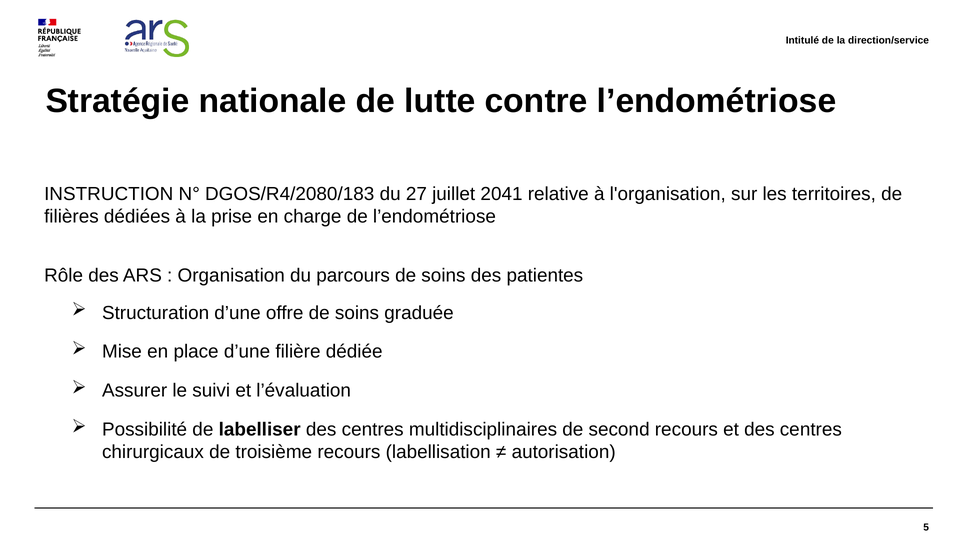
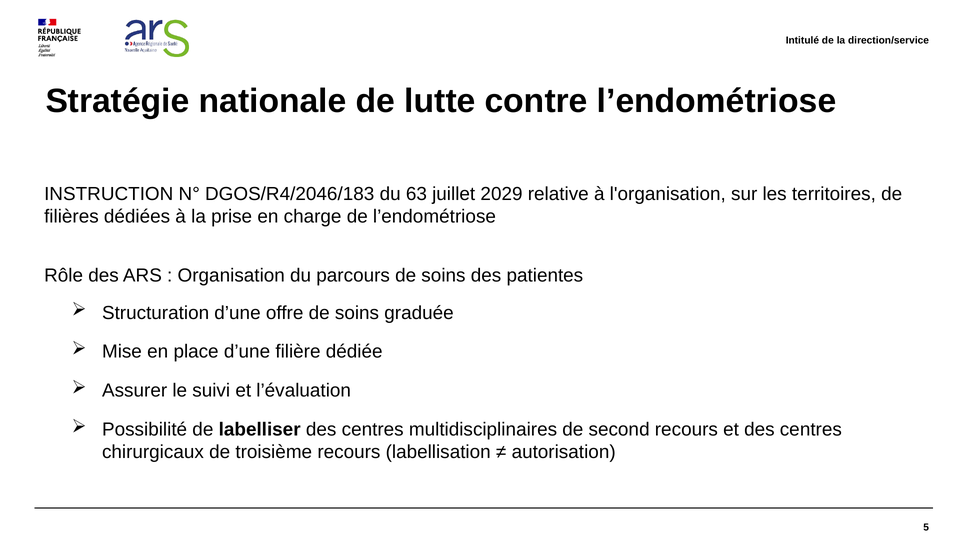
DGOS/R4/2080/183: DGOS/R4/2080/183 -> DGOS/R4/2046/183
27: 27 -> 63
2041: 2041 -> 2029
